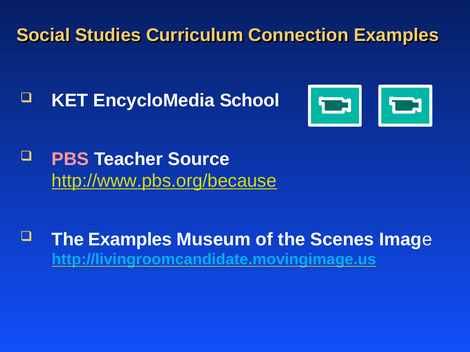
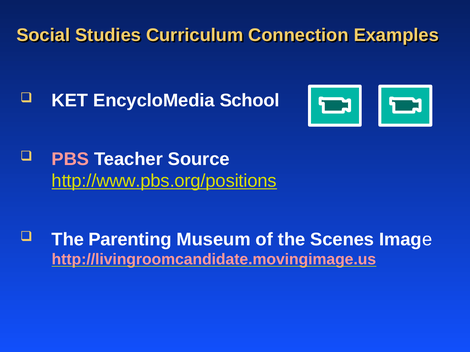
http://www.pbs.org/because: http://www.pbs.org/because -> http://www.pbs.org/positions
The Examples: Examples -> Parenting
http://livingroomcandidate.movingimage.us colour: light blue -> pink
